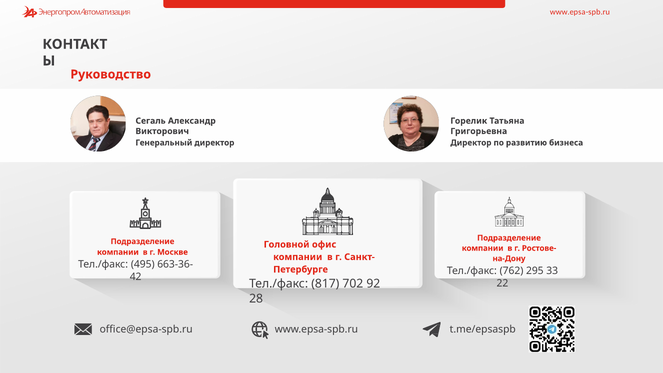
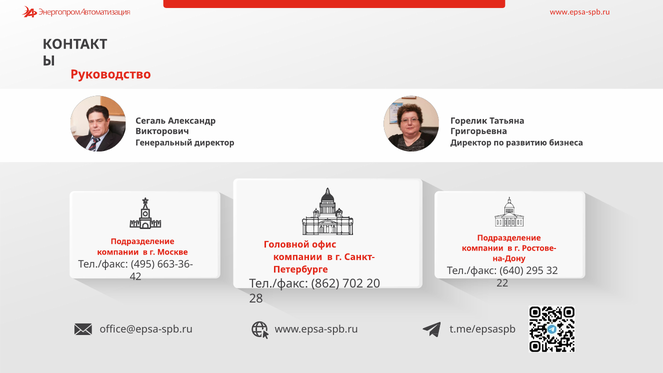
762: 762 -> 640
33: 33 -> 32
817: 817 -> 862
92: 92 -> 20
